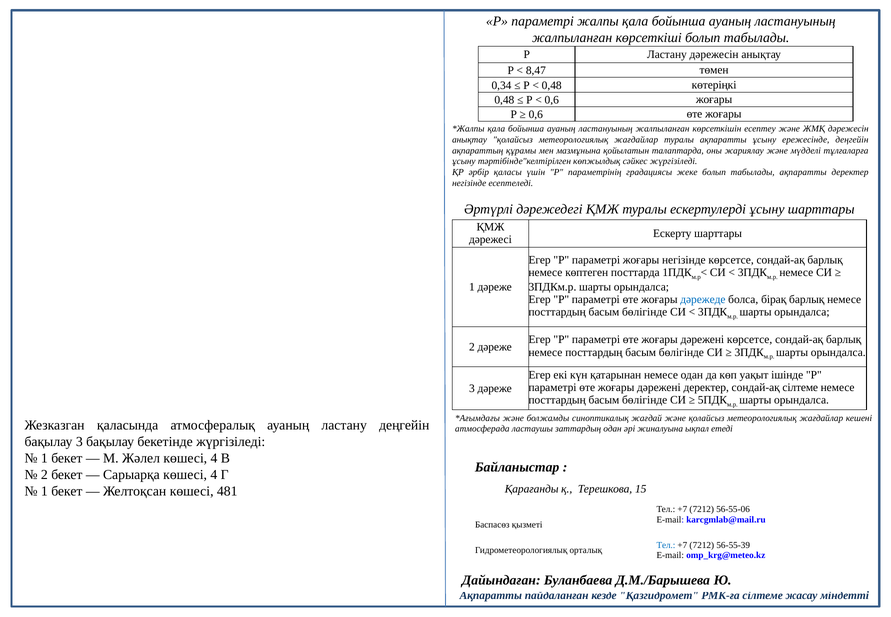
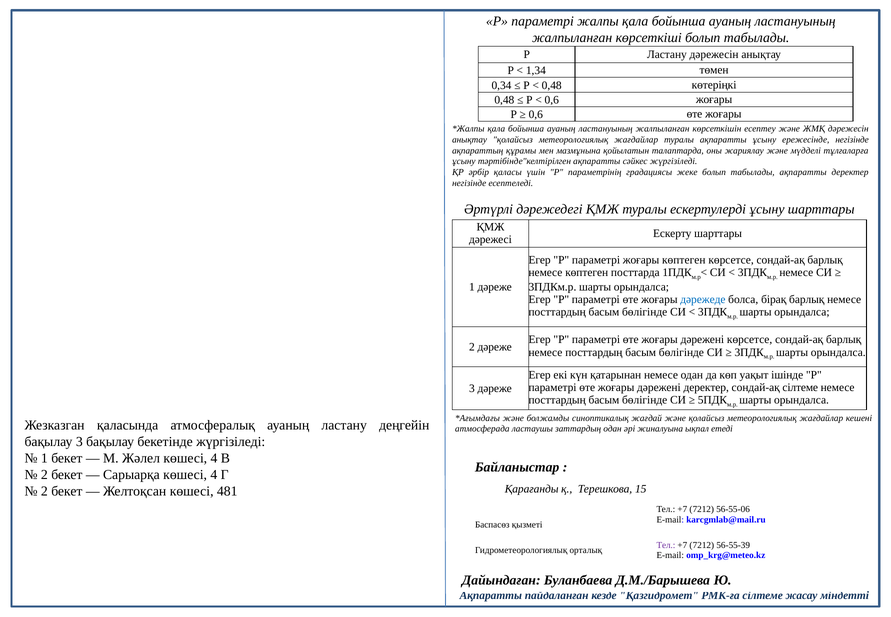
8,47: 8,47 -> 1,34
ережесінде деңгейін: деңгейін -> негізінде
тәртібінде"келтірілген көпжылдық: көпжылдық -> ақпаратты
жоғары негізінде: негізінде -> көптеген
1 at (44, 491): 1 -> 2
Тел at (666, 545) colour: blue -> purple
